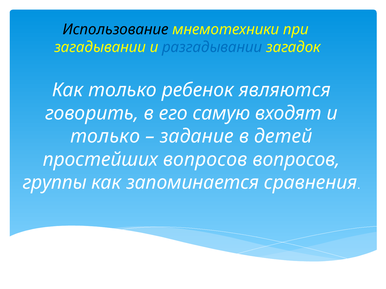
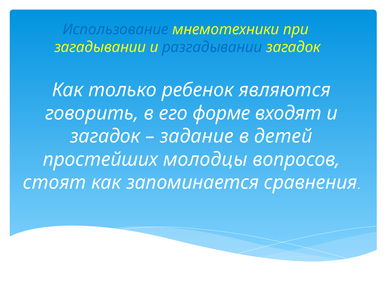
Использование colour: black -> blue
самую: самую -> форме
только at (105, 137): только -> загадок
простейших вопросов: вопросов -> молодцы
группы: группы -> стоят
